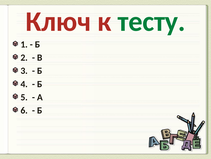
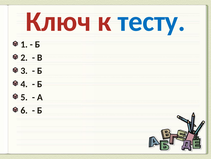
тесту colour: green -> blue
